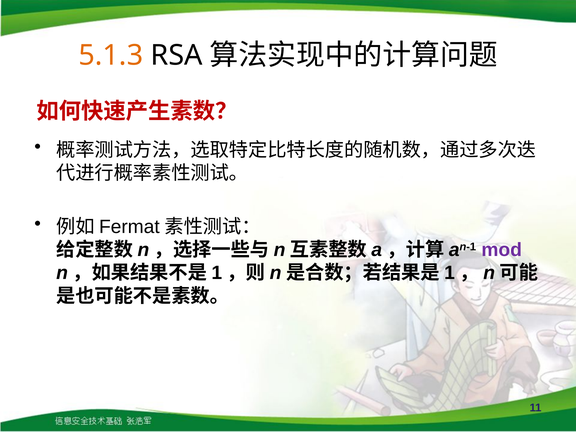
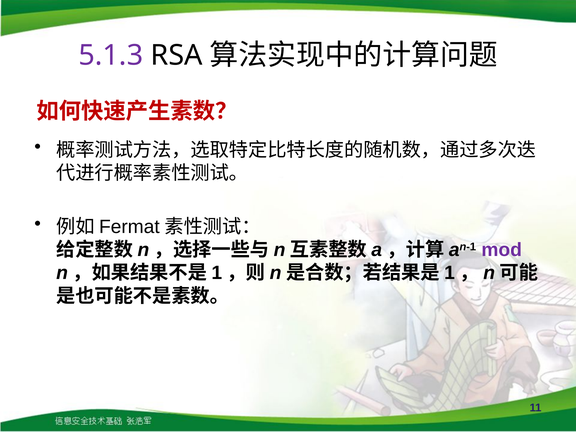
5.1.3 colour: orange -> purple
